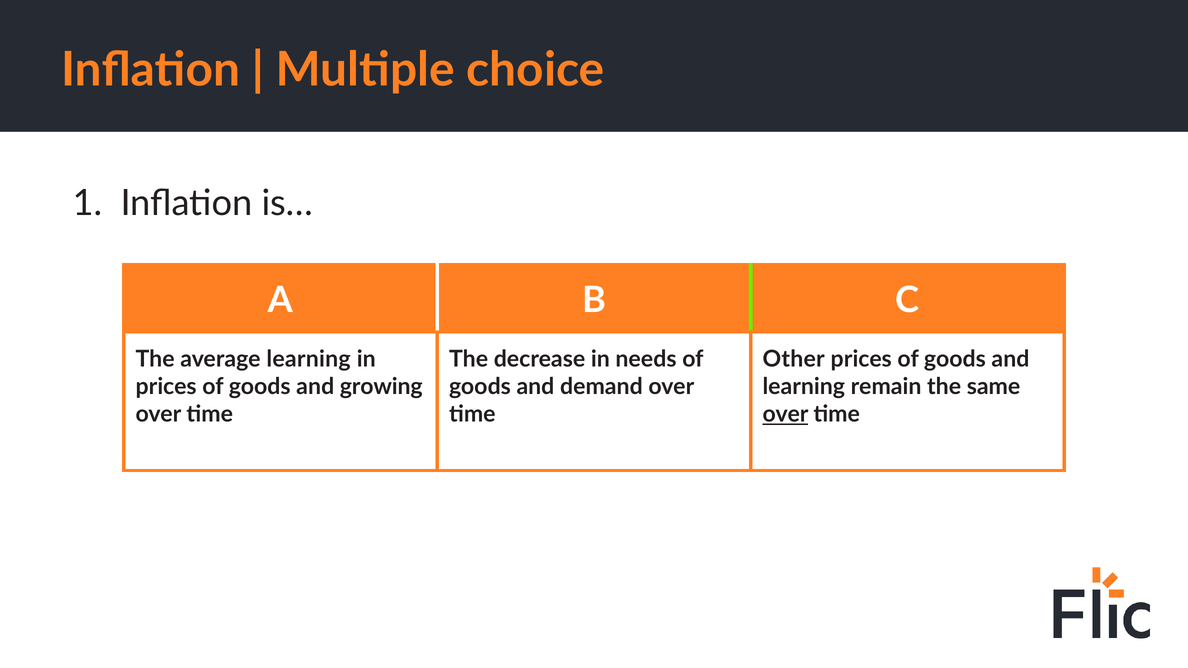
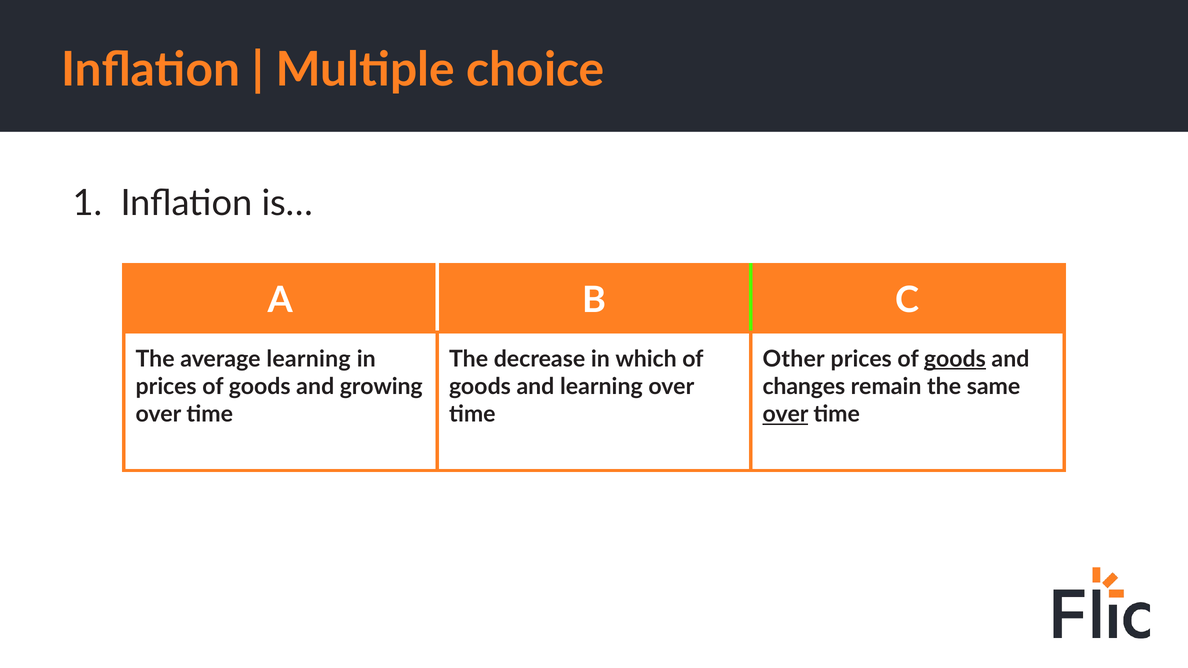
needs: needs -> which
goods at (955, 359) underline: none -> present
and demand: demand -> learning
learning at (804, 387): learning -> changes
